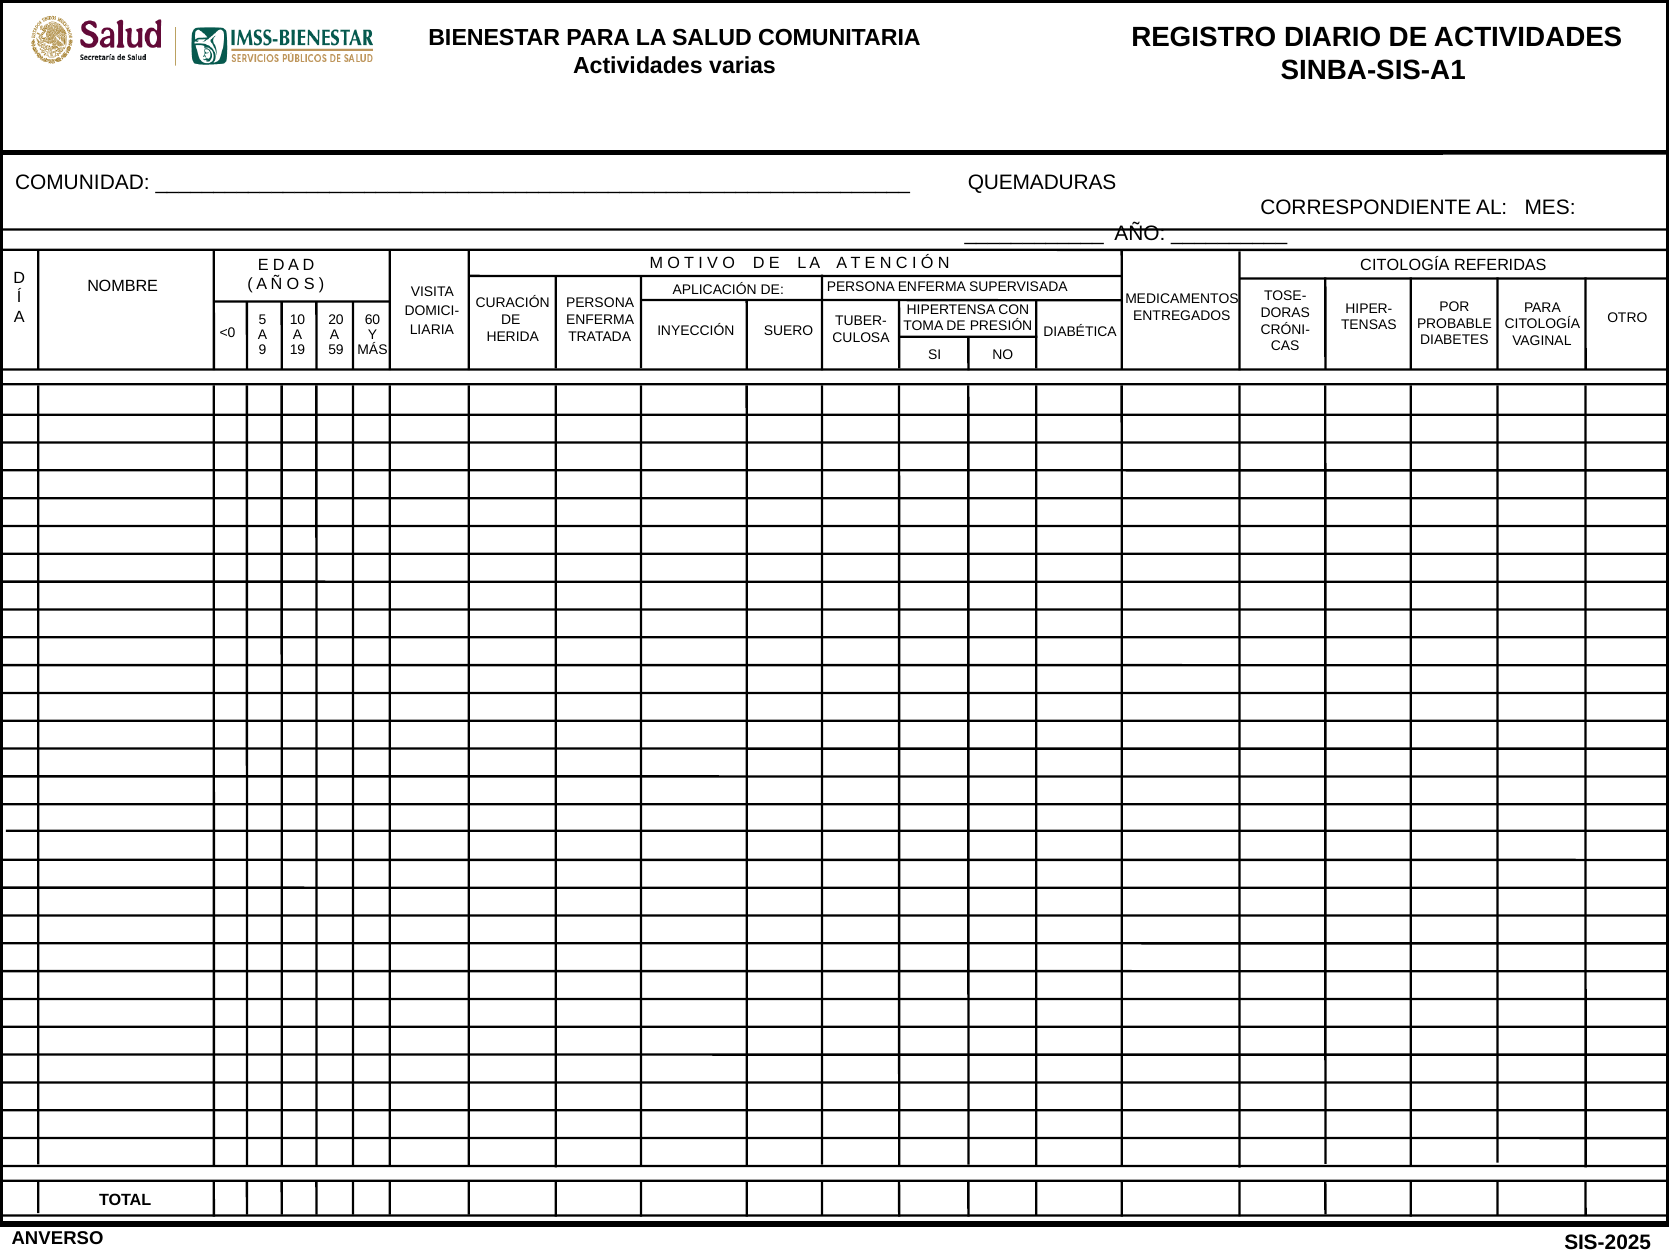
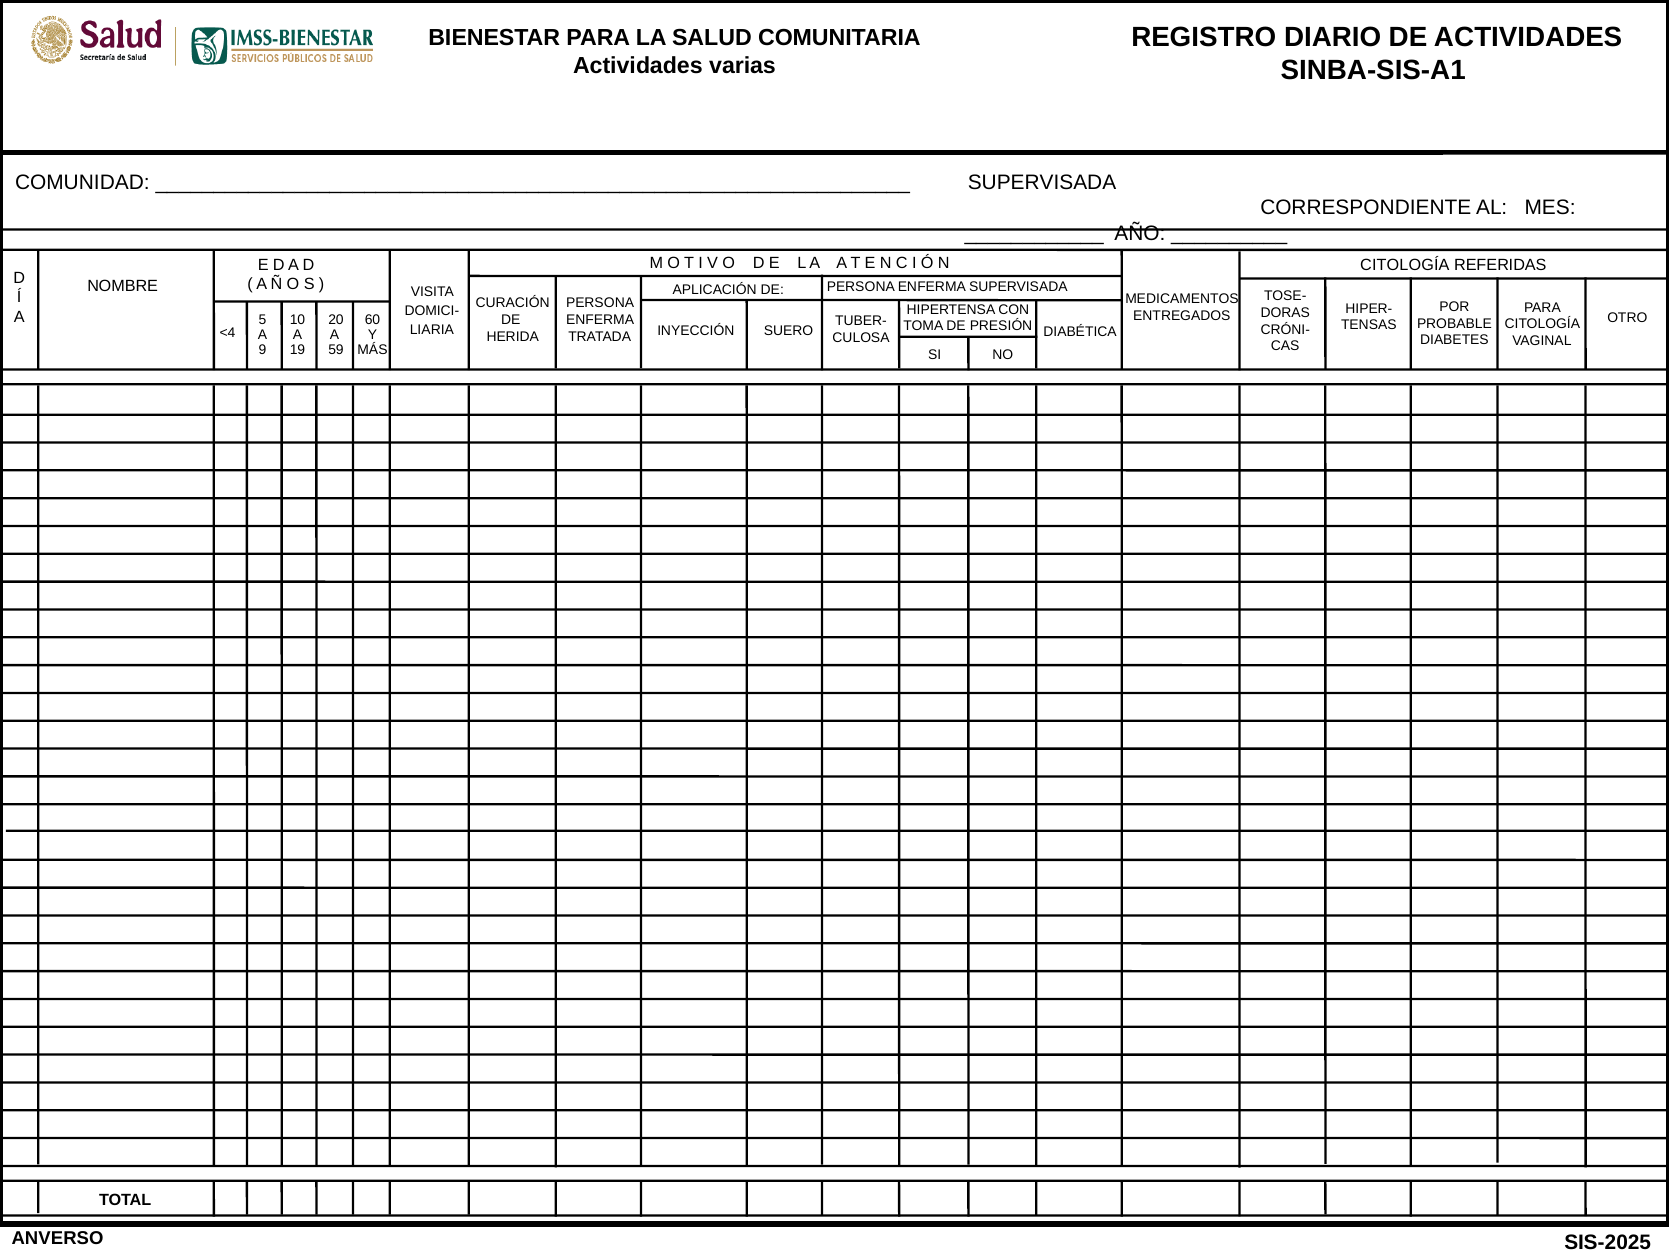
QUEMADURAS at (1042, 183): QUEMADURAS -> SUPERVISADA
<0: <0 -> <4
